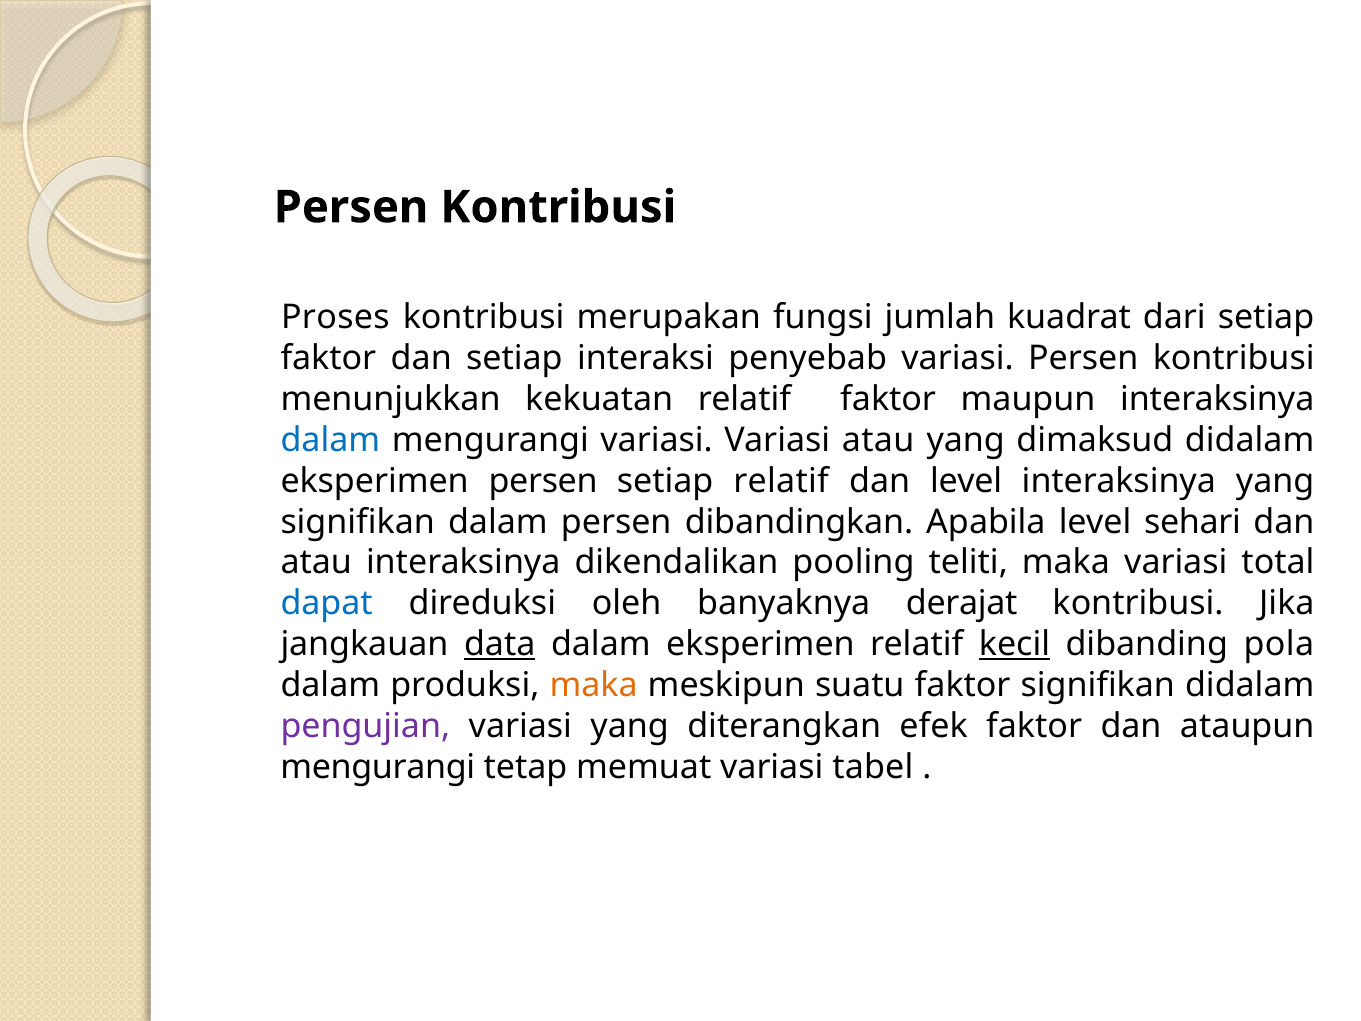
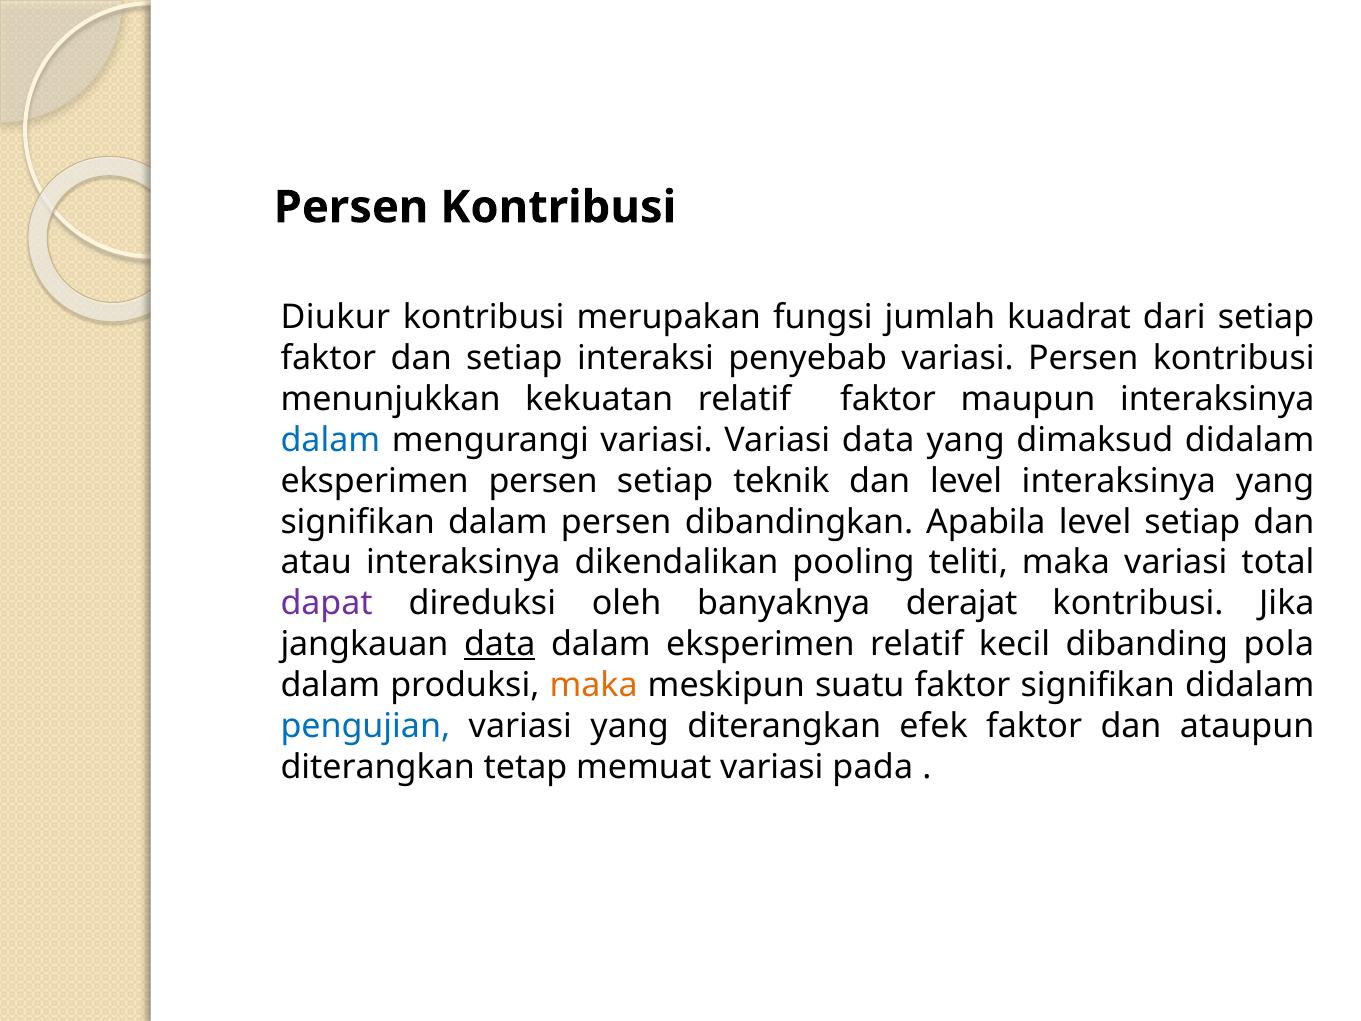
Proses: Proses -> Diukur
Variasi atau: atau -> data
setiap relatif: relatif -> teknik
level sehari: sehari -> setiap
dapat colour: blue -> purple
kecil underline: present -> none
pengujian colour: purple -> blue
mengurangi at (378, 767): mengurangi -> diterangkan
tabel: tabel -> pada
